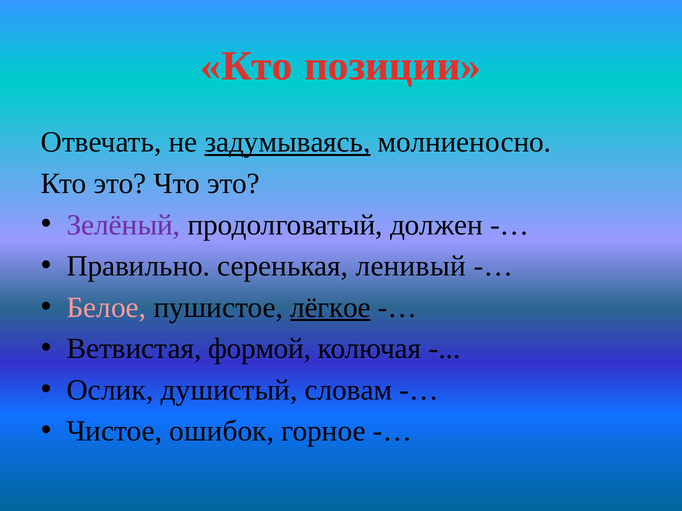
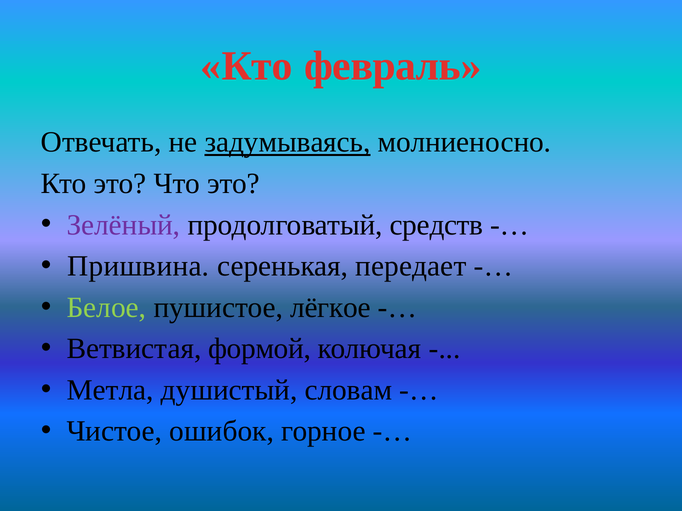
позиции: позиции -> февраль
должен: должен -> средств
Правильно: Правильно -> Пришвина
ленивый: ленивый -> передает
Белое colour: pink -> light green
лёгкое underline: present -> none
Ослик: Ослик -> Метла
